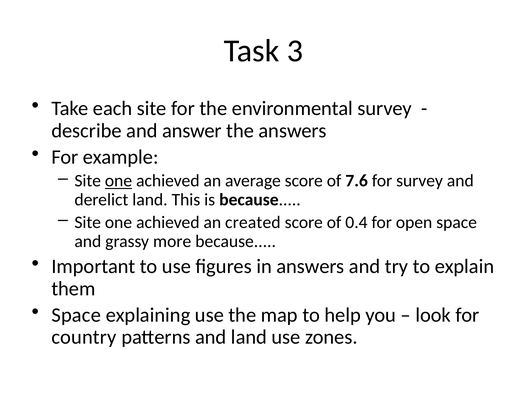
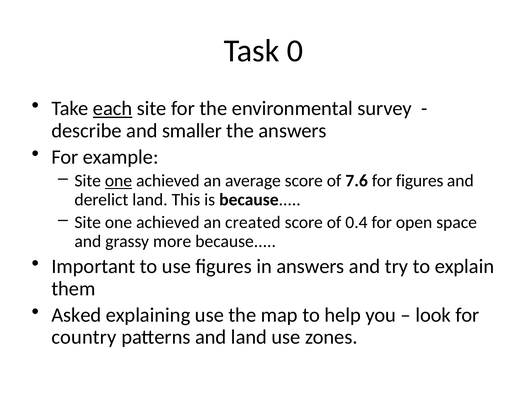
3: 3 -> 0
each underline: none -> present
answer: answer -> smaller
for survey: survey -> figures
Space at (76, 315): Space -> Asked
